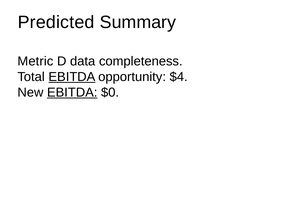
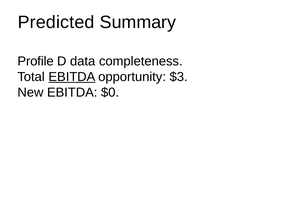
Metric: Metric -> Profile
$4: $4 -> $3
EBITDA at (72, 92) underline: present -> none
